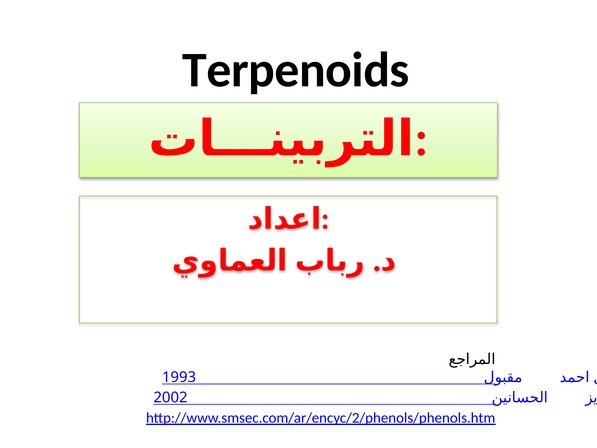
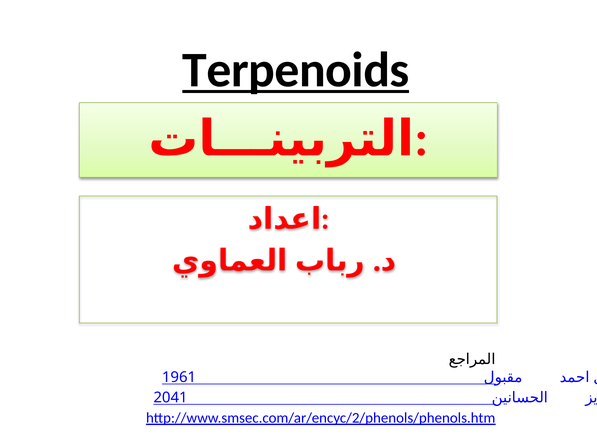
Terpenoids underline: none -> present
1993: 1993 -> 1961
2002: 2002 -> 2041
